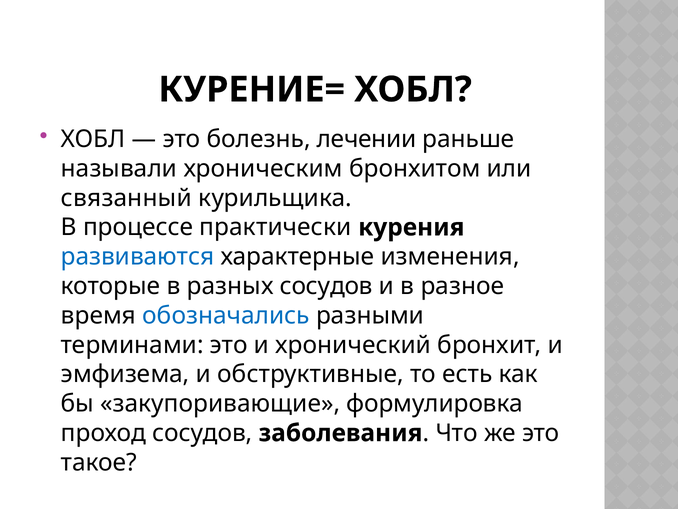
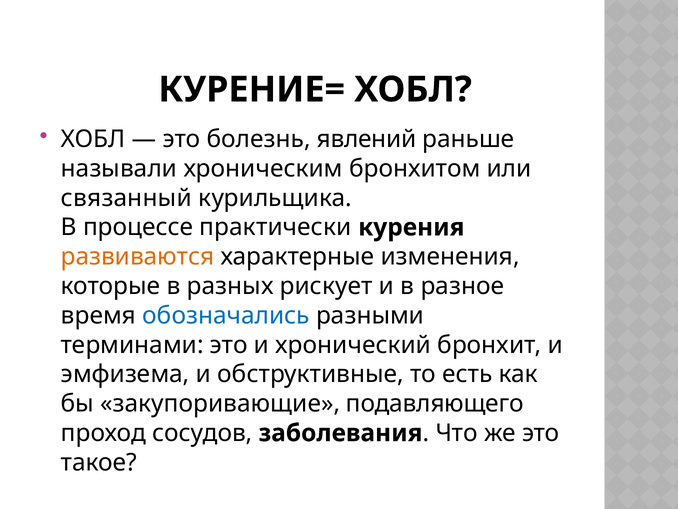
лечении: лечении -> явлений
развиваются colour: blue -> orange
разных сосудов: сосудов -> рискует
формулировка: формулировка -> подавляющего
